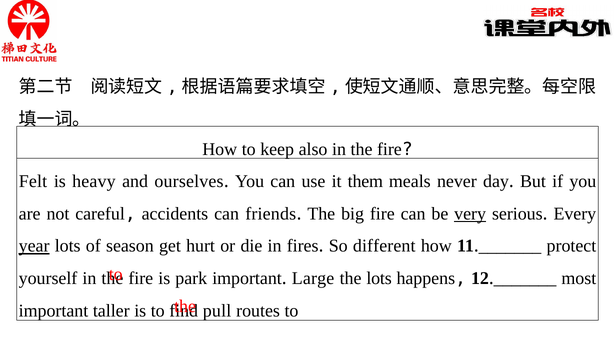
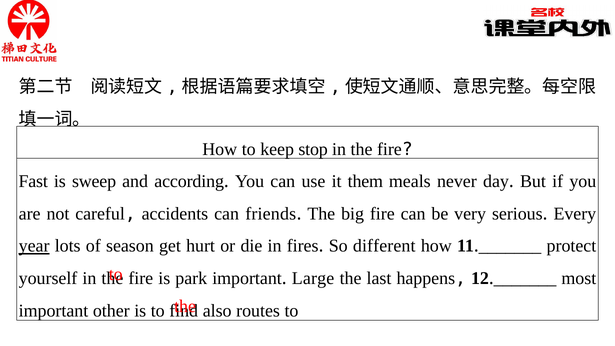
also: also -> stop
Felt: Felt -> Fast
heavy: heavy -> sweep
ourselves: ourselves -> according
very underline: present -> none
the lots: lots -> last
taller: taller -> other
pull: pull -> also
